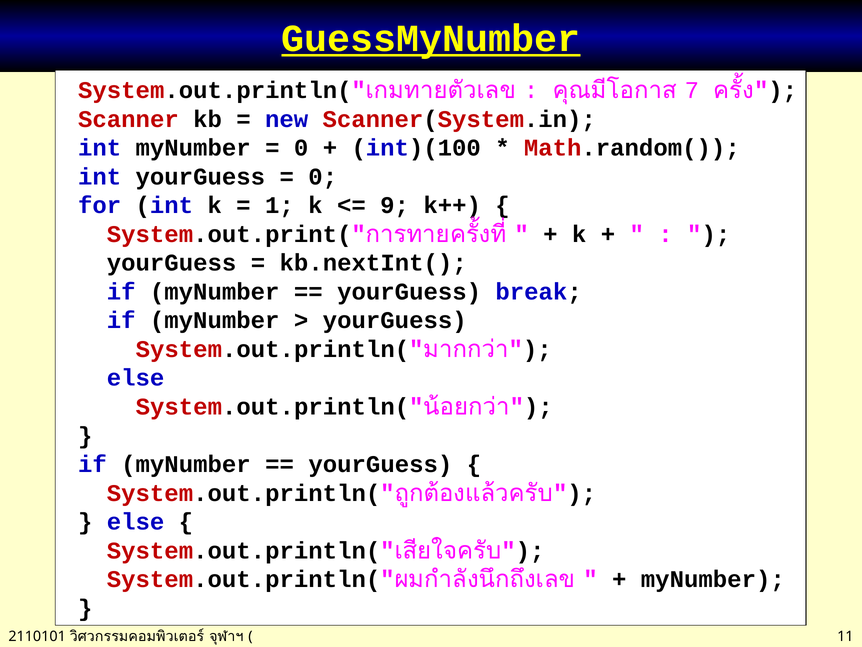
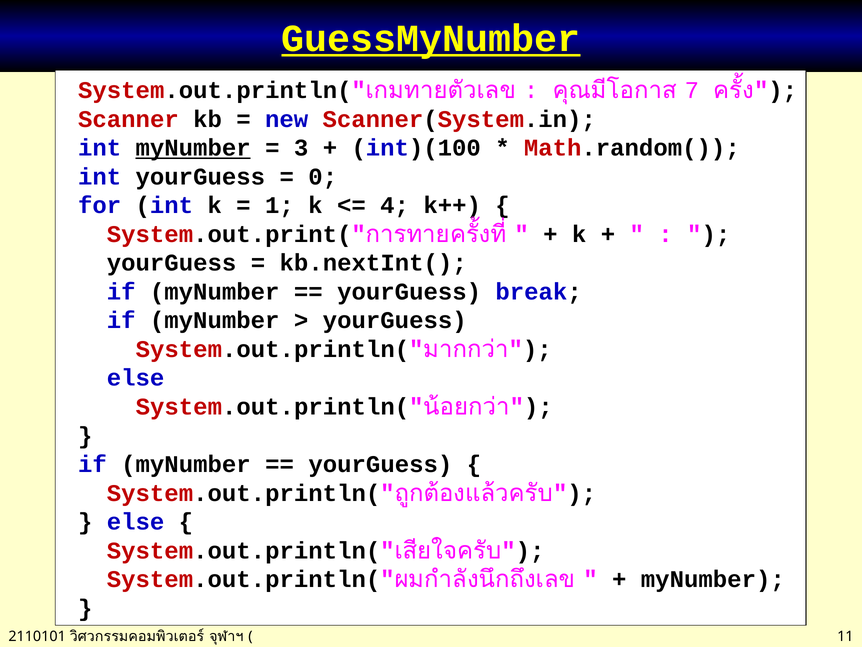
myNumber at (193, 148) underline: none -> present
0 at (301, 148): 0 -> 3
9: 9 -> 4
